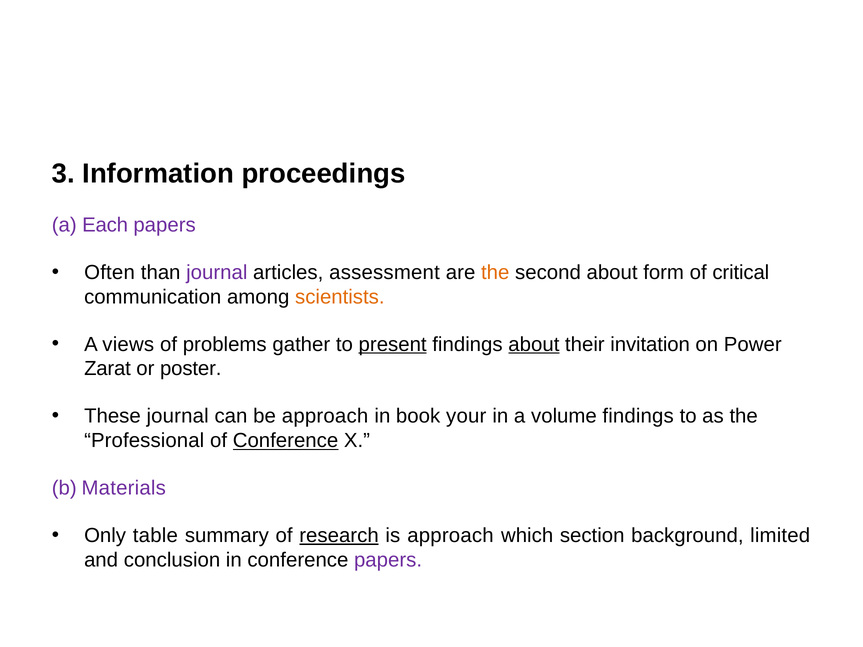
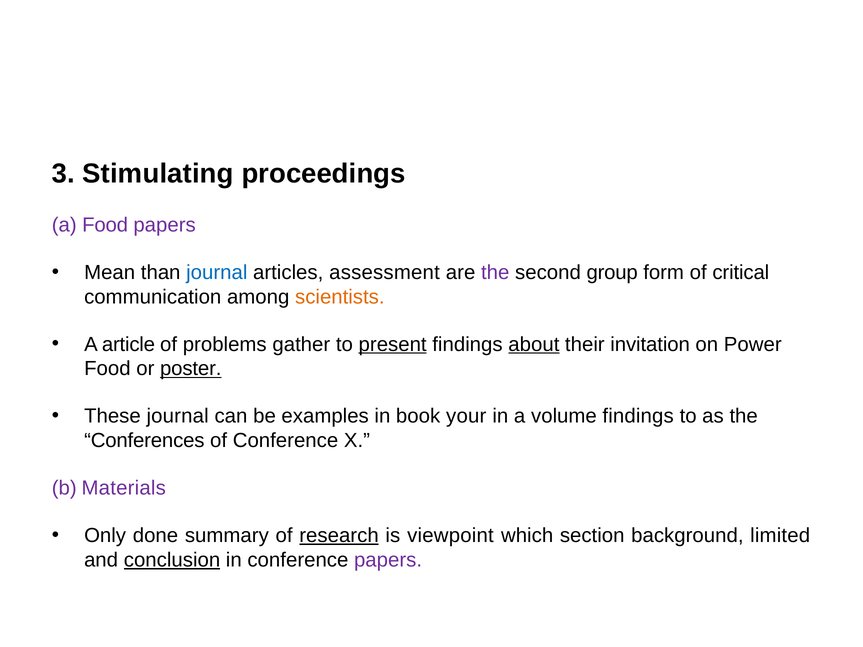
Information: Information -> Stimulating
a Each: Each -> Food
Often: Often -> Mean
journal at (217, 273) colour: purple -> blue
the at (495, 273) colour: orange -> purple
second about: about -> group
views: views -> article
Zarat at (107, 369): Zarat -> Food
poster underline: none -> present
be approach: approach -> examples
Professional: Professional -> Conferences
Conference at (286, 441) underline: present -> none
table: table -> done
is approach: approach -> viewpoint
conclusion underline: none -> present
